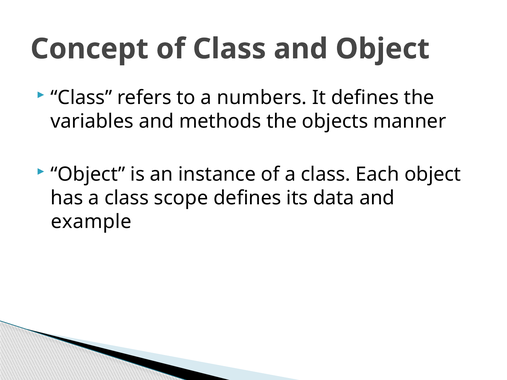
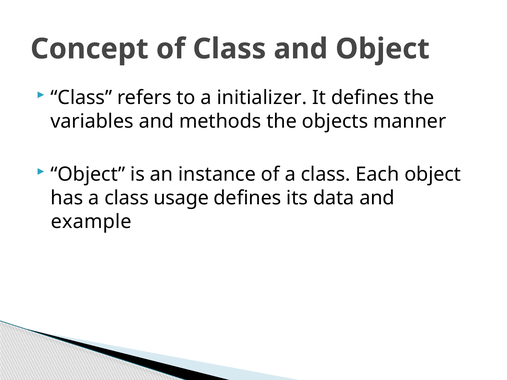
numbers: numbers -> initializer
scope: scope -> usage
